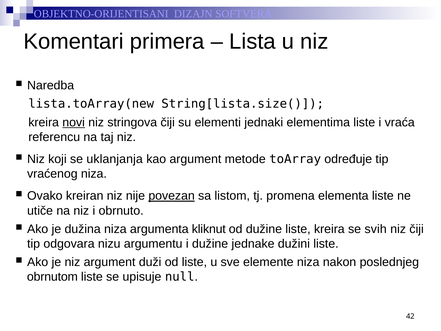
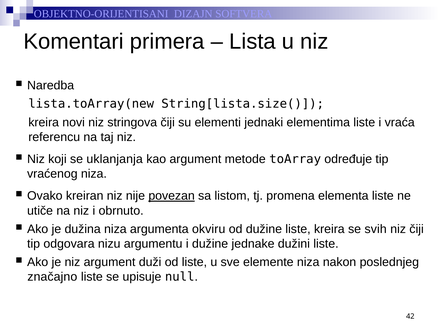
novi underline: present -> none
kliknut: kliknut -> okviru
obrnutom: obrnutom -> značajno
